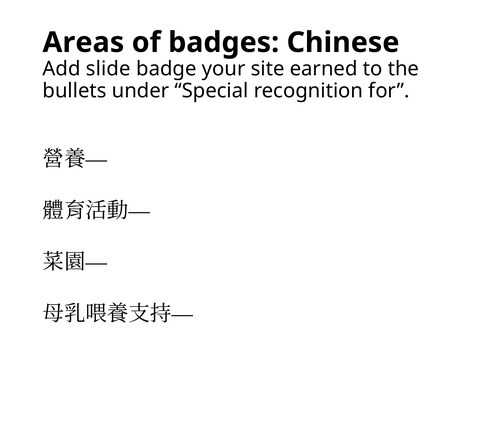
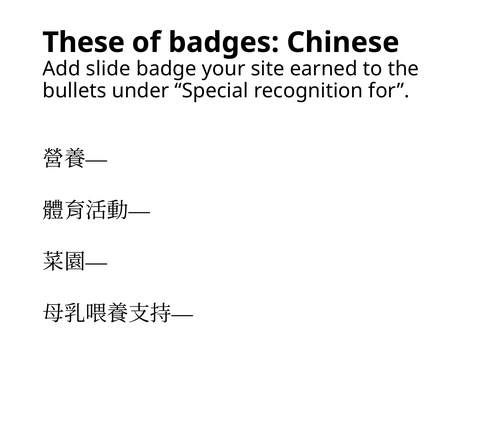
Areas: Areas -> These
